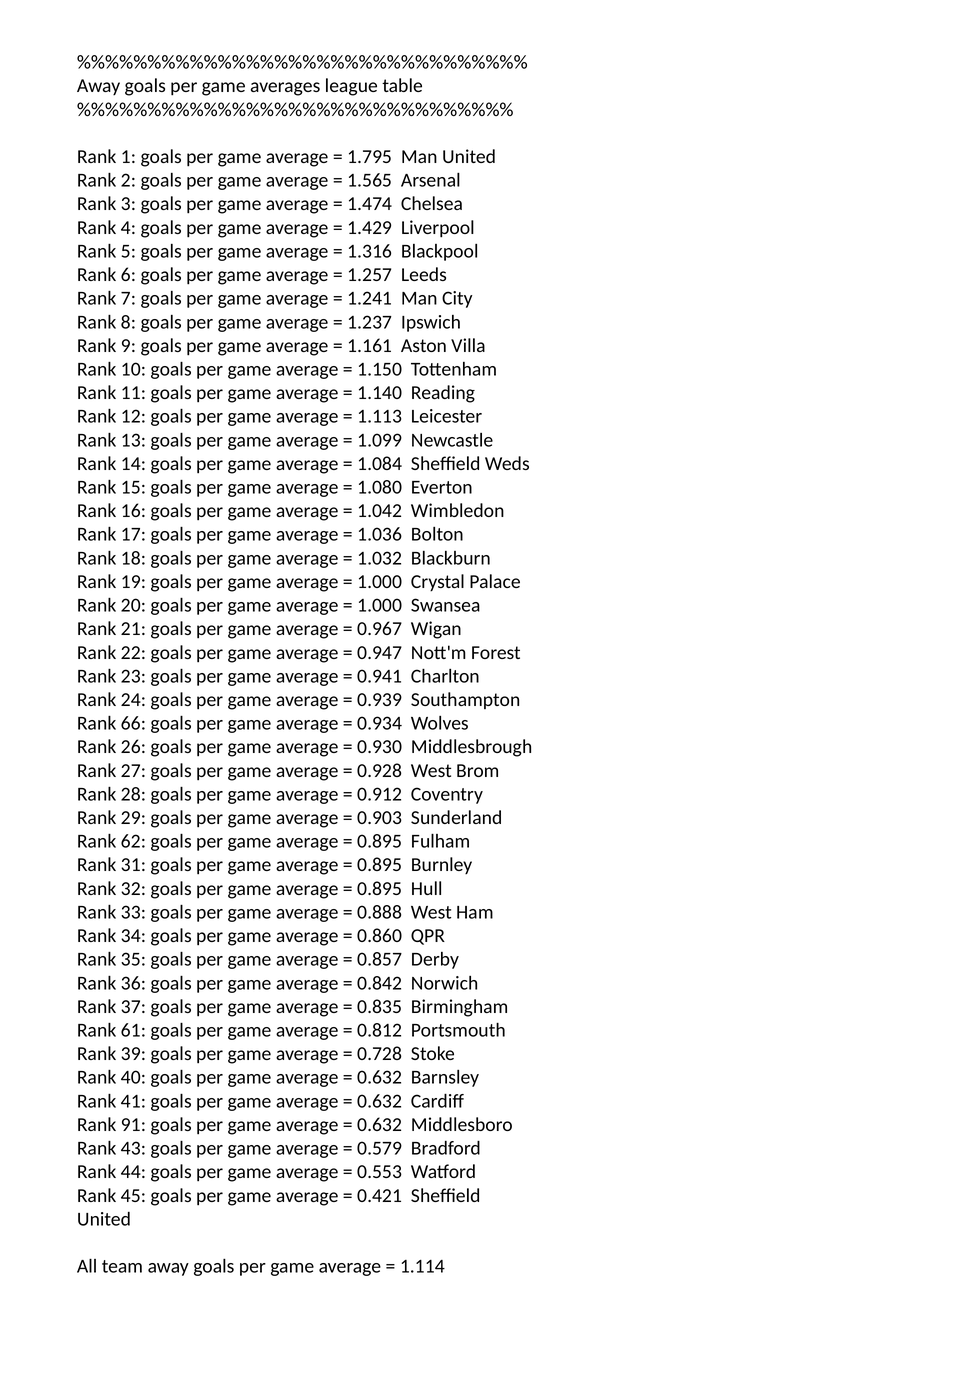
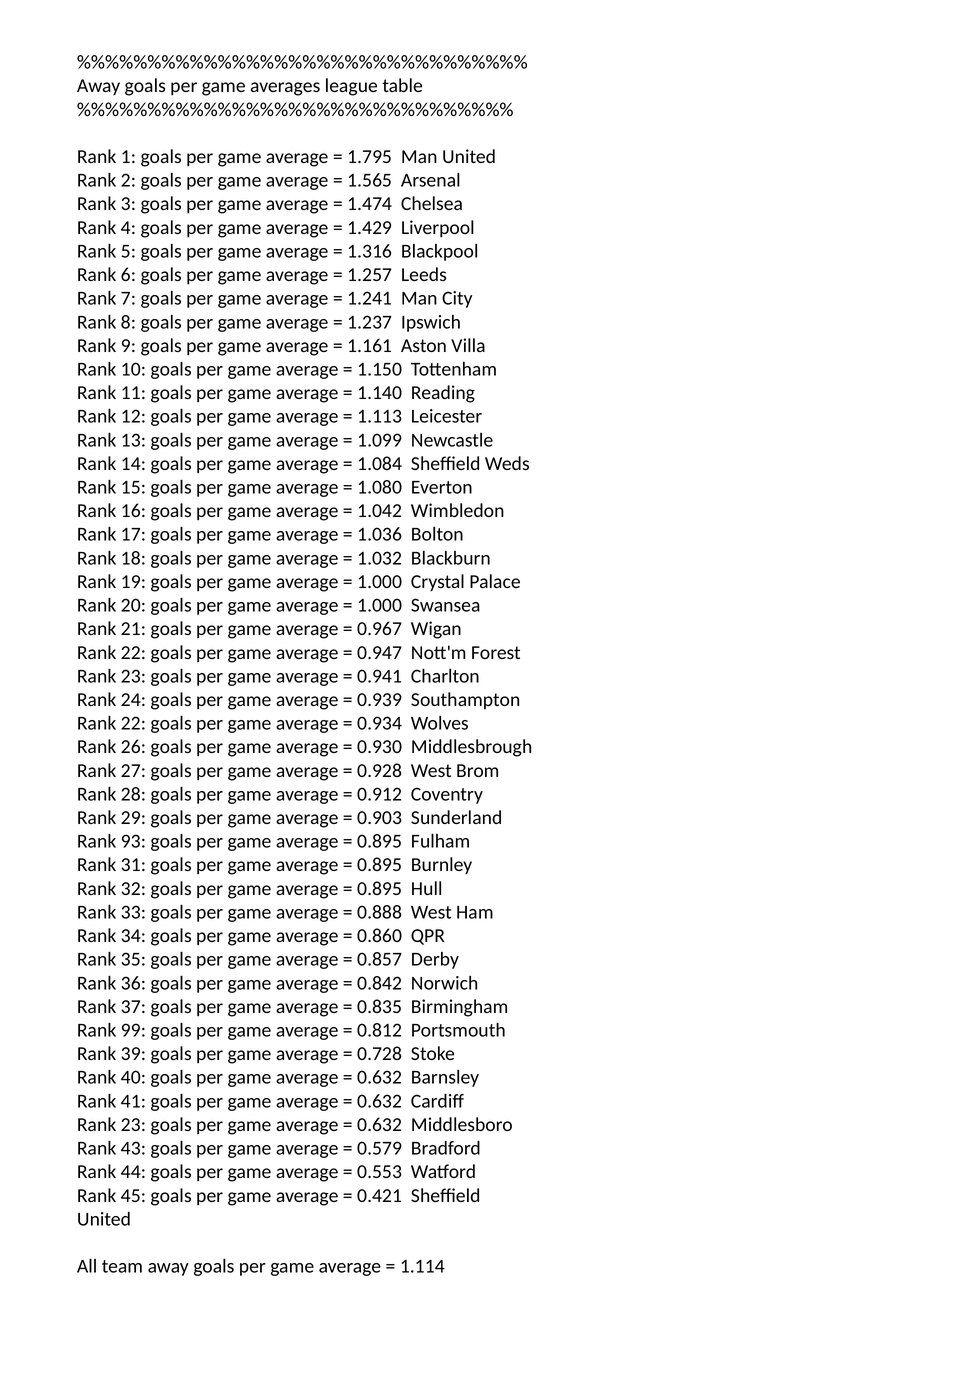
66 at (133, 723): 66 -> 22
62: 62 -> 93
61: 61 -> 99
91 at (133, 1125): 91 -> 23
